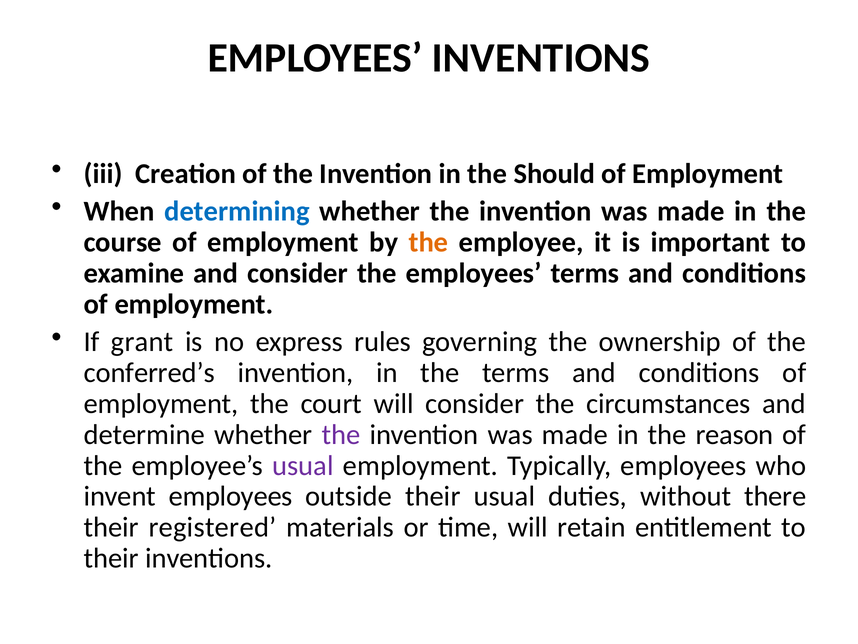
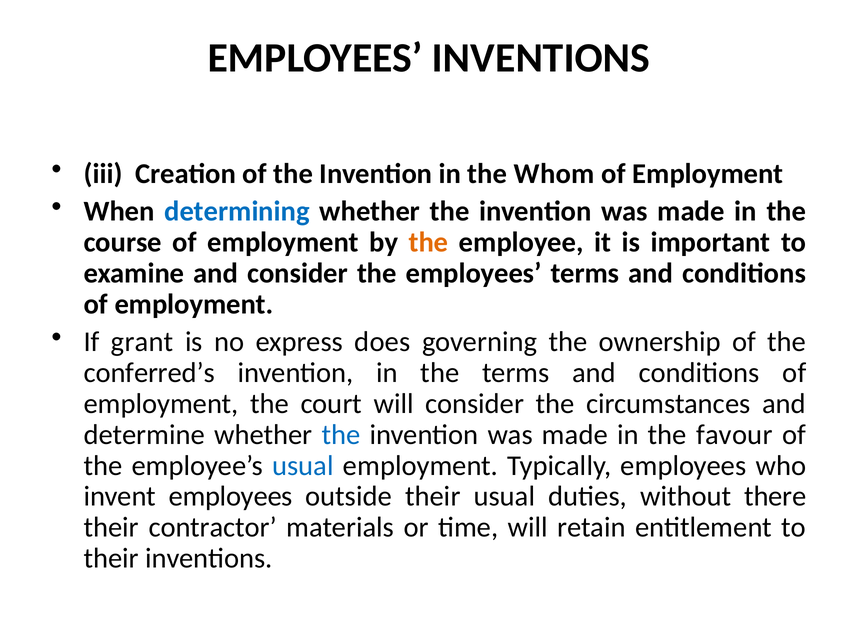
Should: Should -> Whom
rules: rules -> does
the at (341, 434) colour: purple -> blue
reason: reason -> favour
usual at (303, 465) colour: purple -> blue
registered: registered -> contractor
